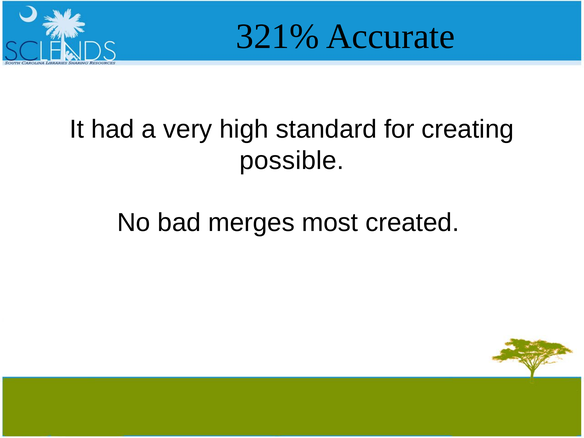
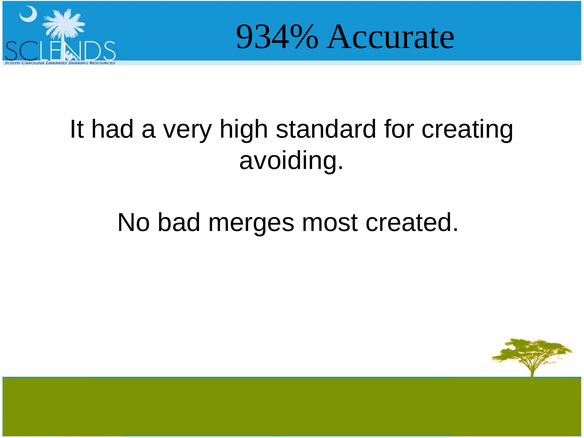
321%: 321% -> 934%
possible: possible -> avoiding
